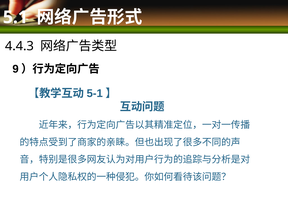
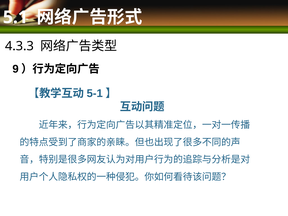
4.4.3: 4.4.3 -> 4.3.3
